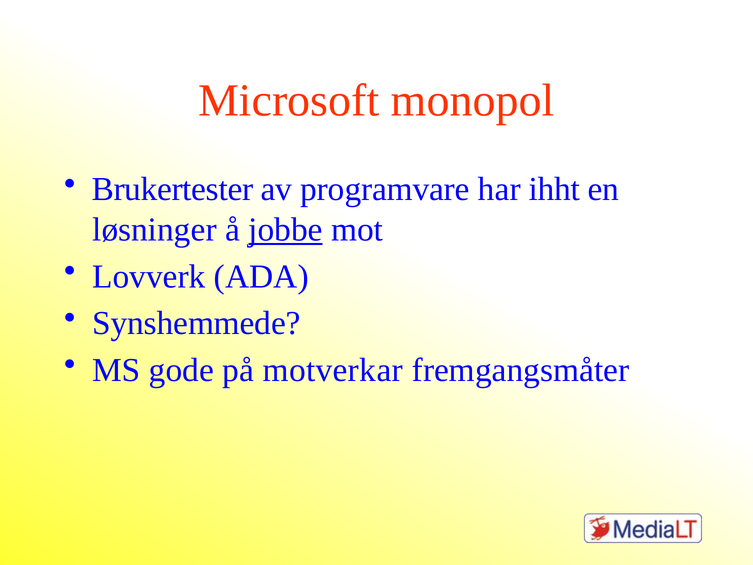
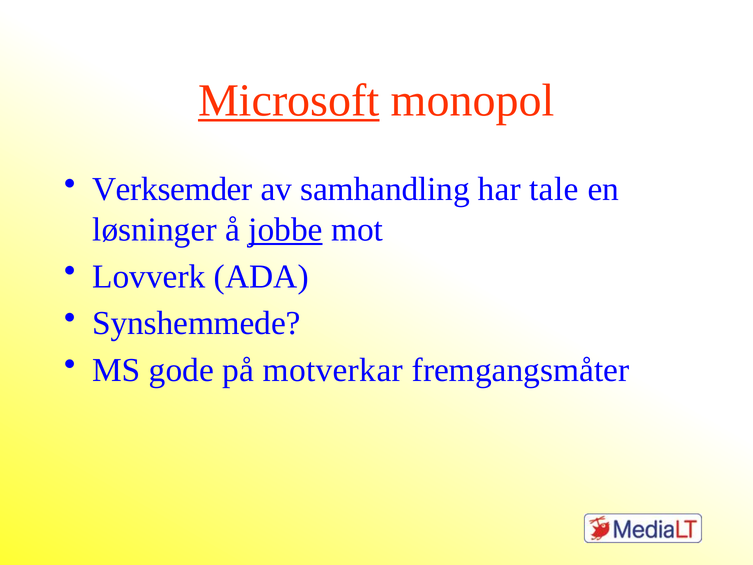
Microsoft underline: none -> present
Brukertester: Brukertester -> Verksemder
programvare: programvare -> samhandling
ihht: ihht -> tale
